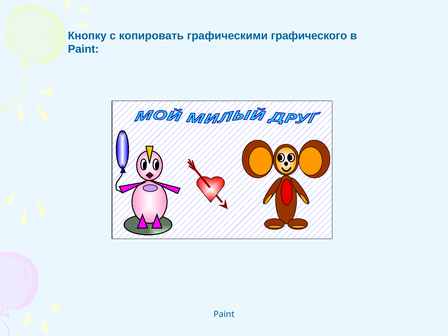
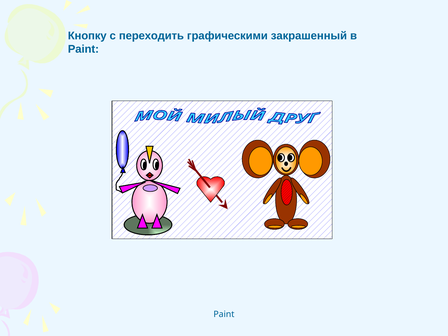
копировать: копировать -> переходить
графического: графического -> закрашенный
